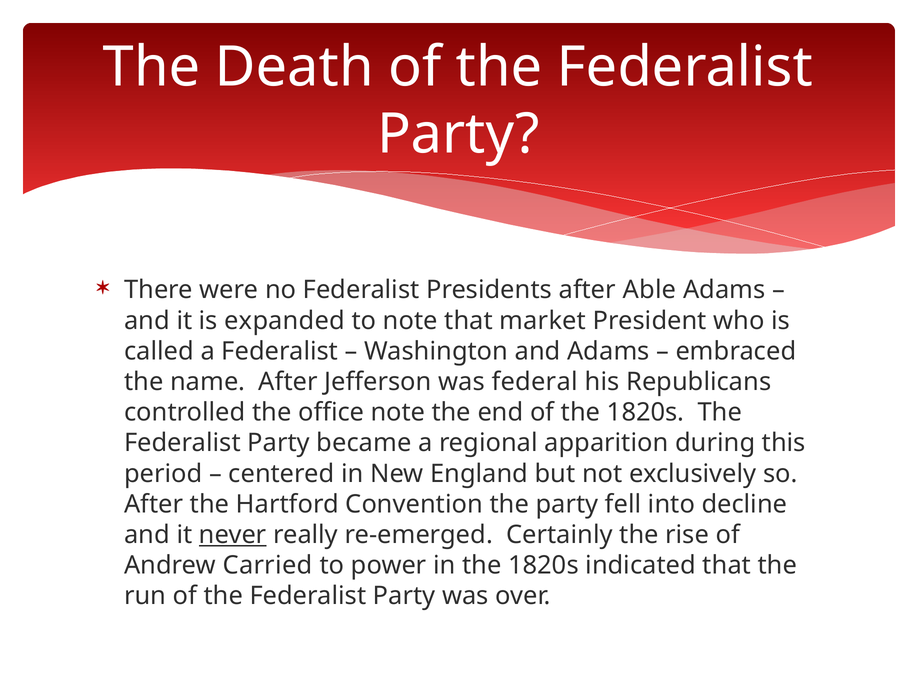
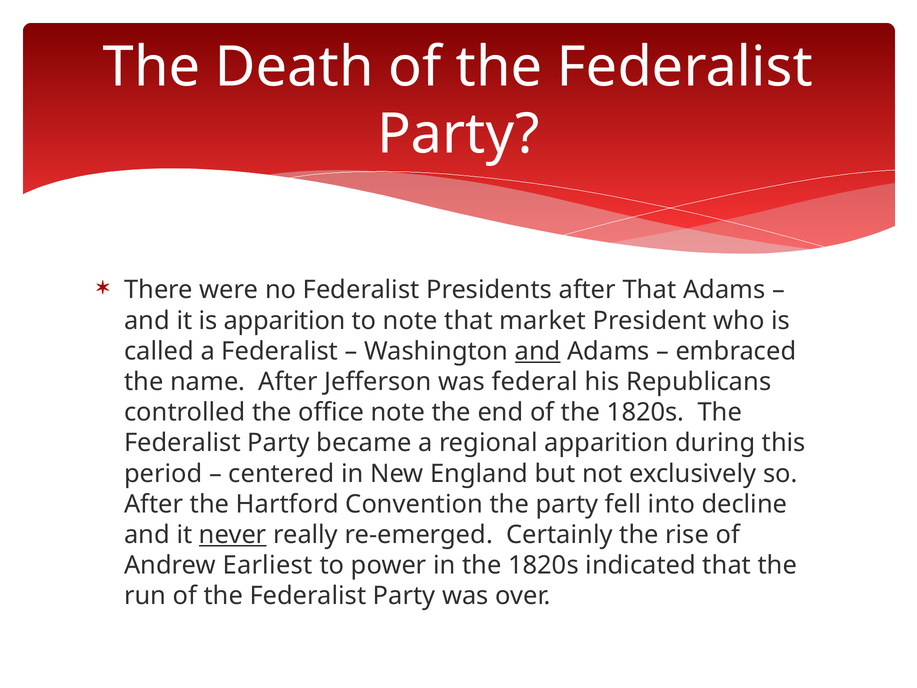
after Able: Able -> That
is expanded: expanded -> apparition
and at (538, 351) underline: none -> present
Carried: Carried -> Earliest
